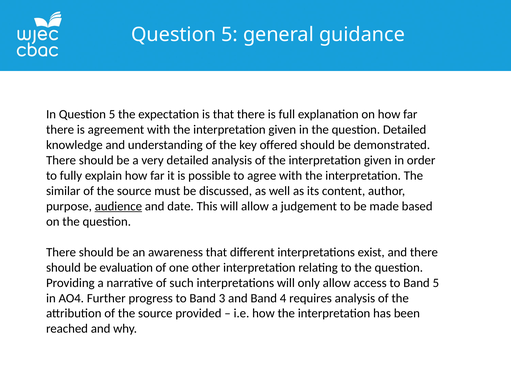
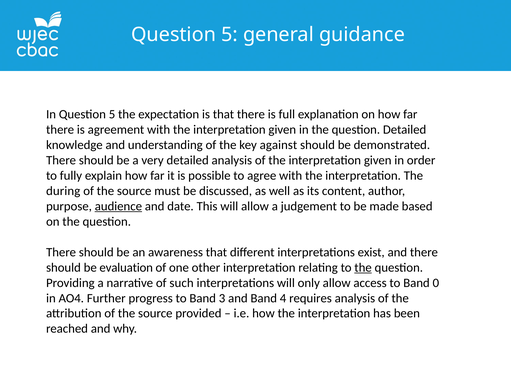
offered: offered -> against
similar: similar -> during
the at (363, 268) underline: none -> present
Band 5: 5 -> 0
